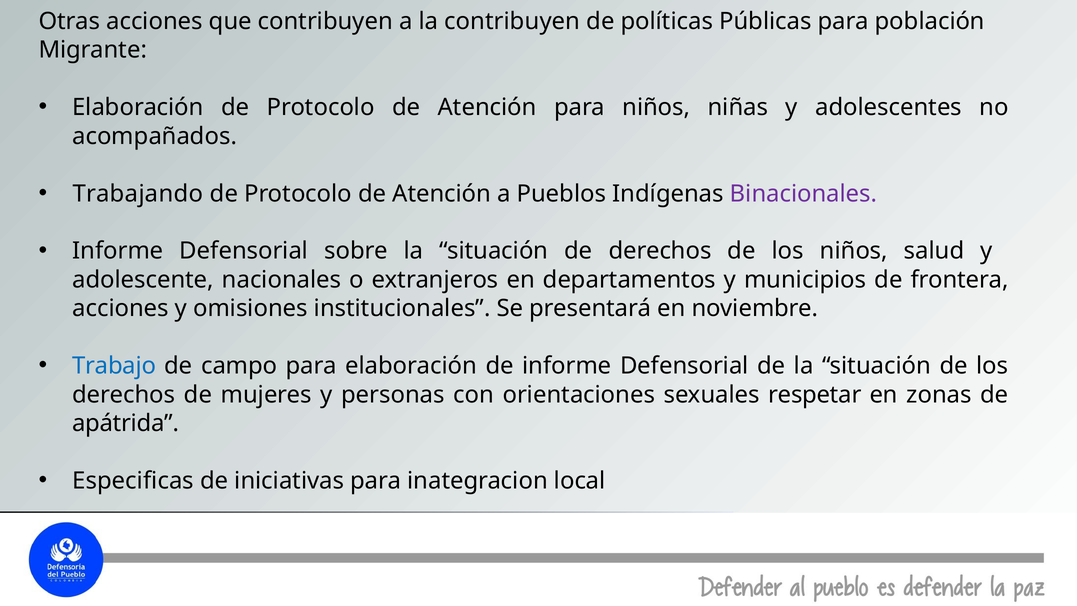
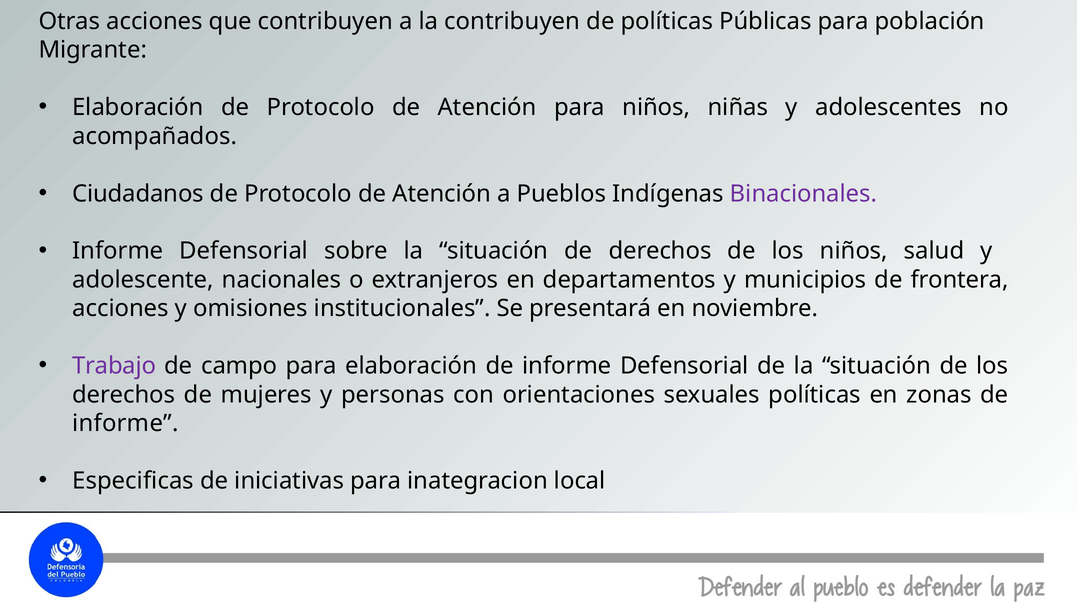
Trabajando: Trabajando -> Ciudadanos
Trabajo colour: blue -> purple
sexuales respetar: respetar -> políticas
apátrida at (126, 423): apátrida -> informe
